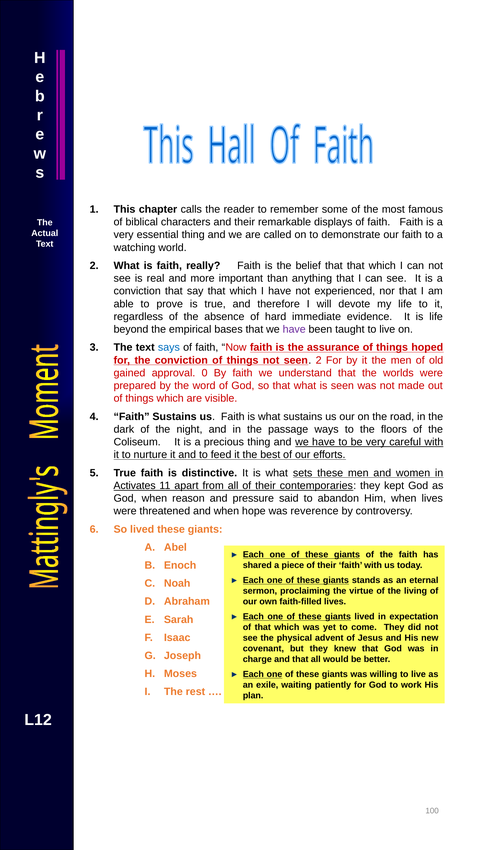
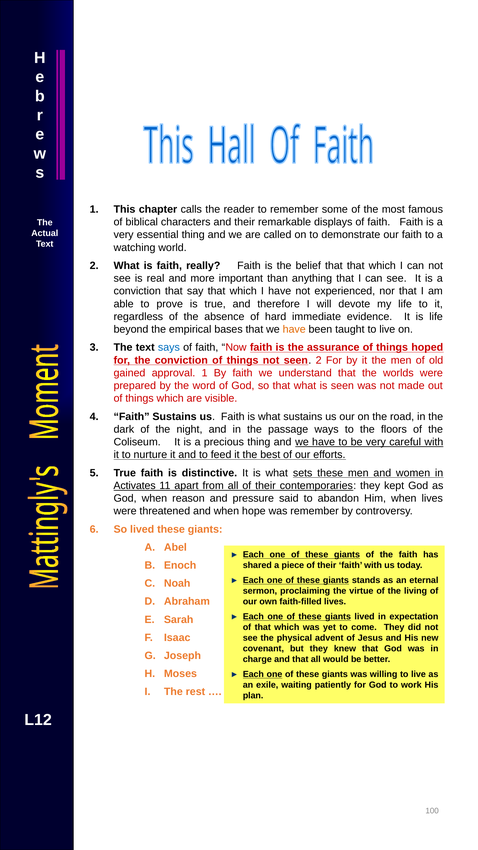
have at (294, 329) colour: purple -> orange
approval 0: 0 -> 1
was reverence: reverence -> remember
